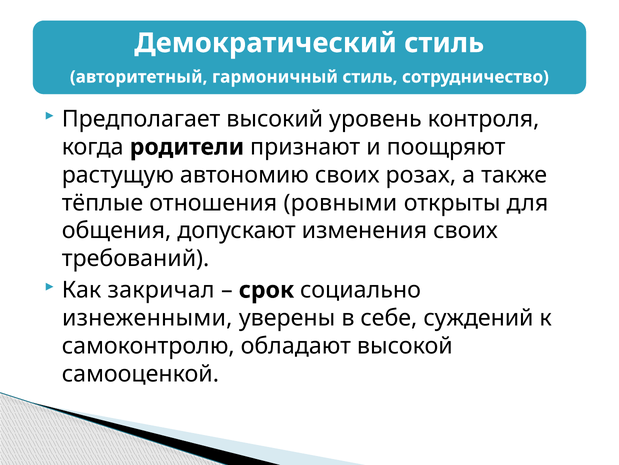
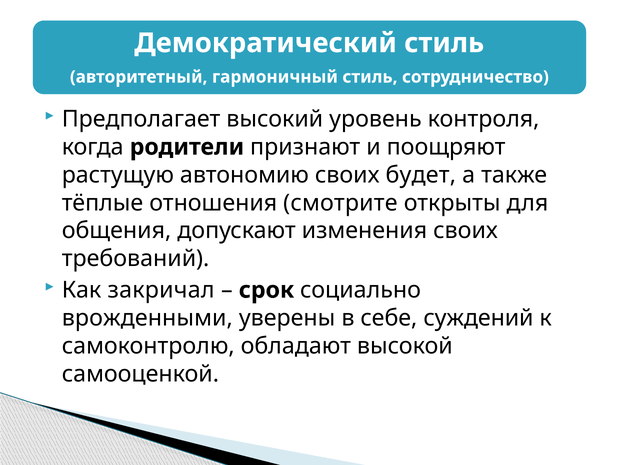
розах: розах -> будет
ровными: ровными -> смотрите
изнеженными: изнеженными -> врожденными
